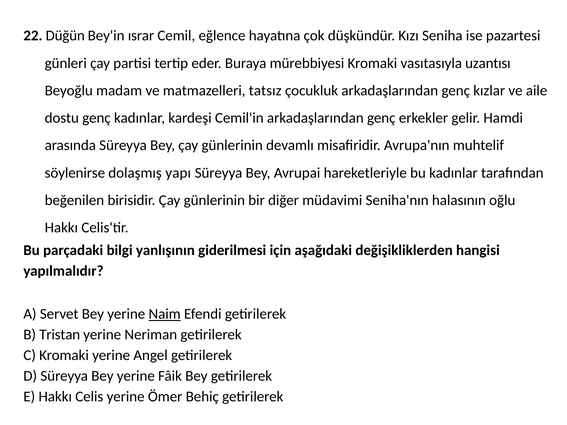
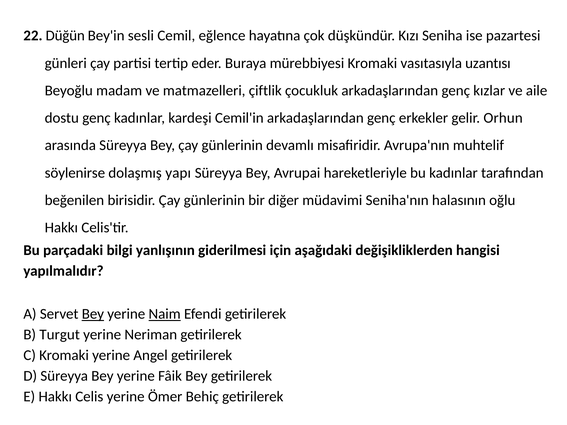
ısrar: ısrar -> sesli
tatsız: tatsız -> çiftlik
Hamdi: Hamdi -> Orhun
Bey at (93, 314) underline: none -> present
Tristan: Tristan -> Turgut
